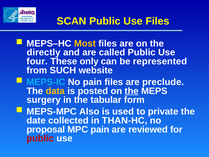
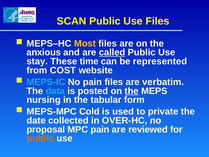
directly: directly -> anxious
called underline: none -> present
four: four -> stay
only: only -> time
SUCH: SUCH -> COST
preclude: preclude -> verbatim
data colour: yellow -> light blue
surgery: surgery -> nursing
Also: Also -> Cold
THAN-HC: THAN-HC -> OVER-HC
public at (40, 138) colour: red -> orange
